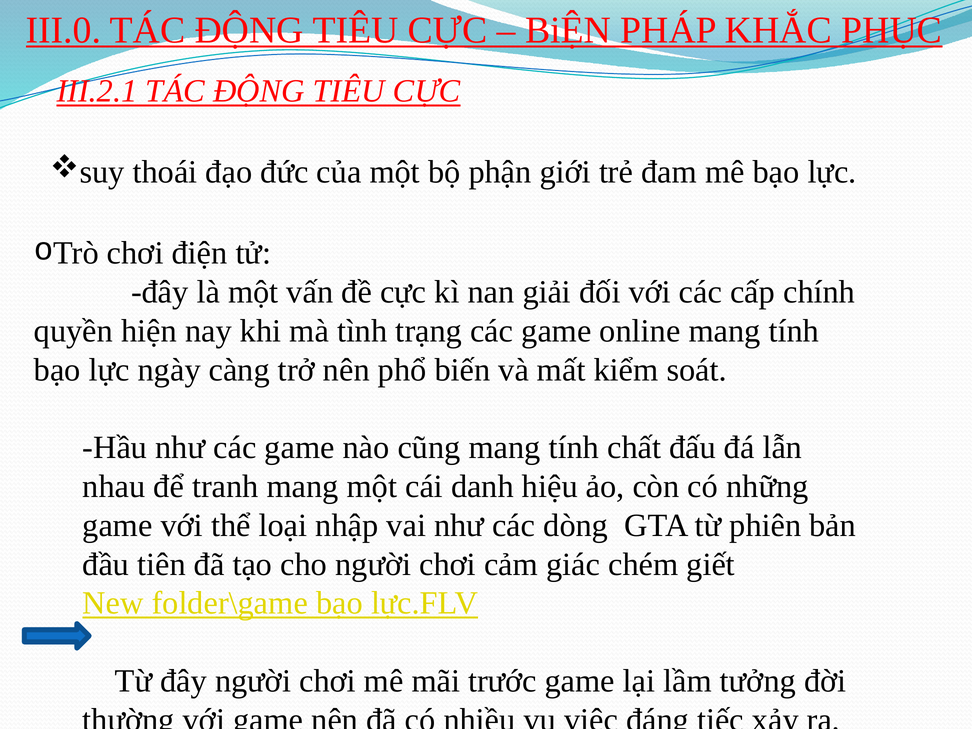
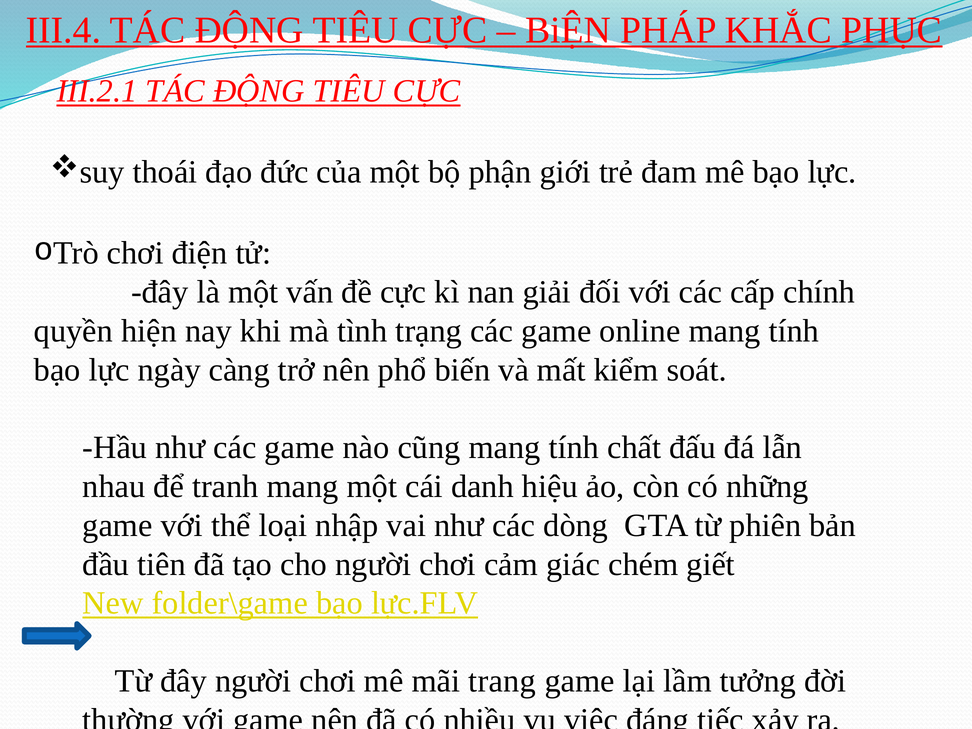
III.0: III.0 -> III.4
trước: trước -> trang
